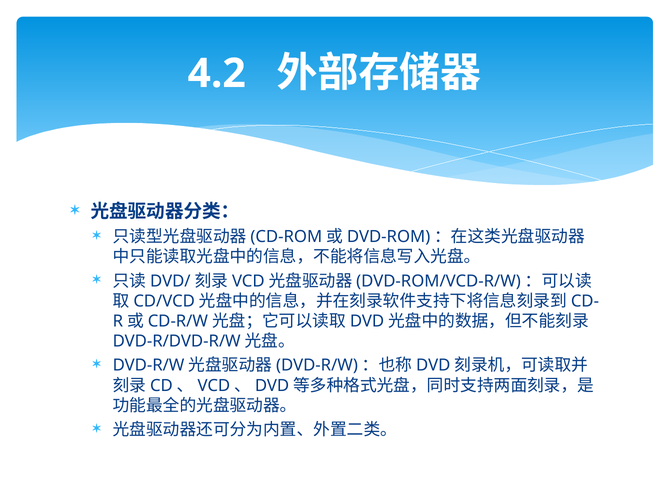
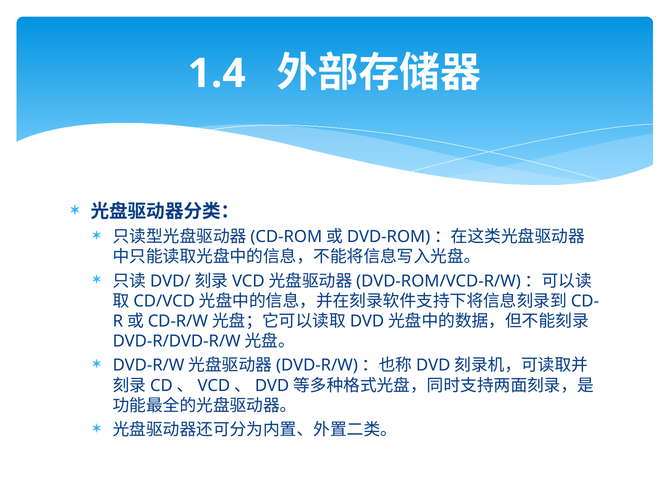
4.2: 4.2 -> 1.4
